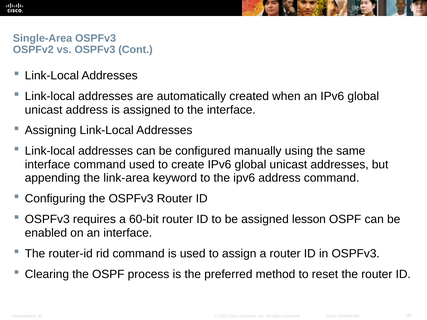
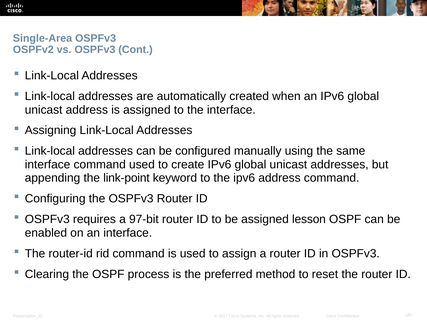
link-area: link-area -> link-point
60-bit: 60-bit -> 97-bit
